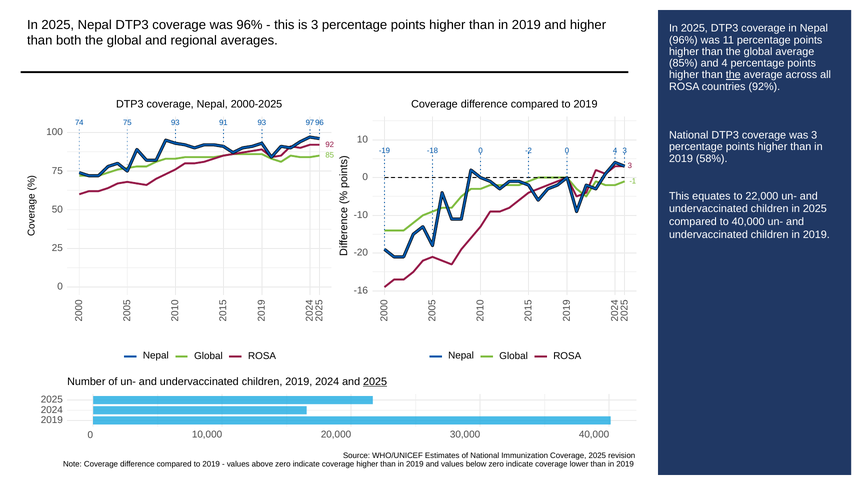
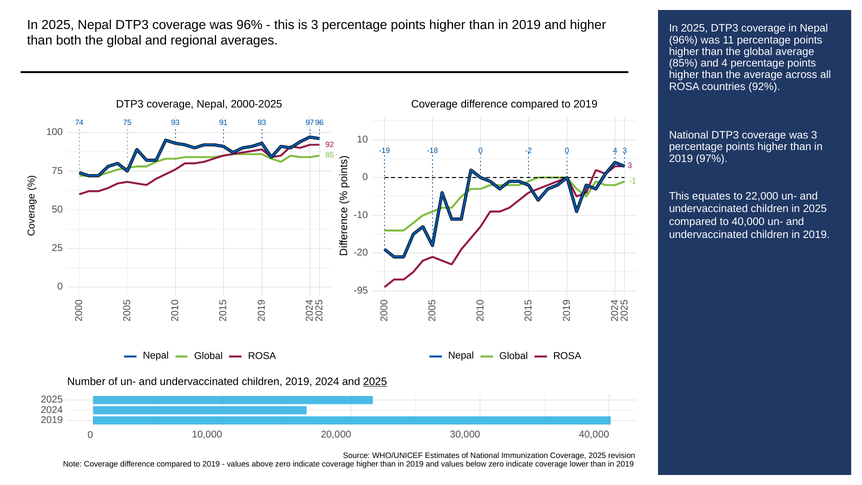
the at (733, 75) underline: present -> none
58%: 58% -> 97%
-16: -16 -> -95
